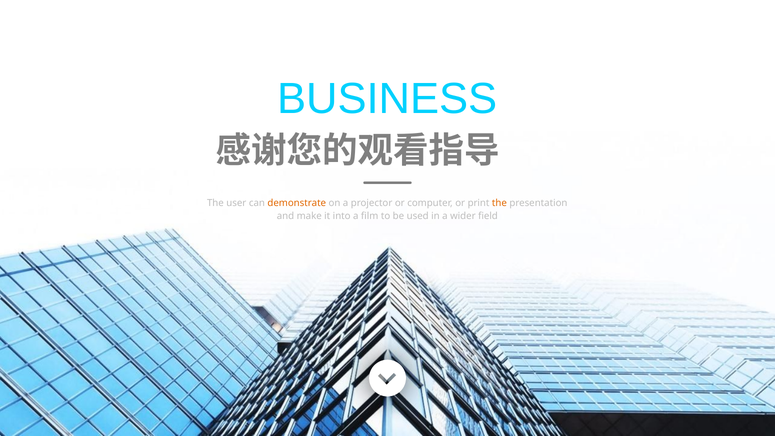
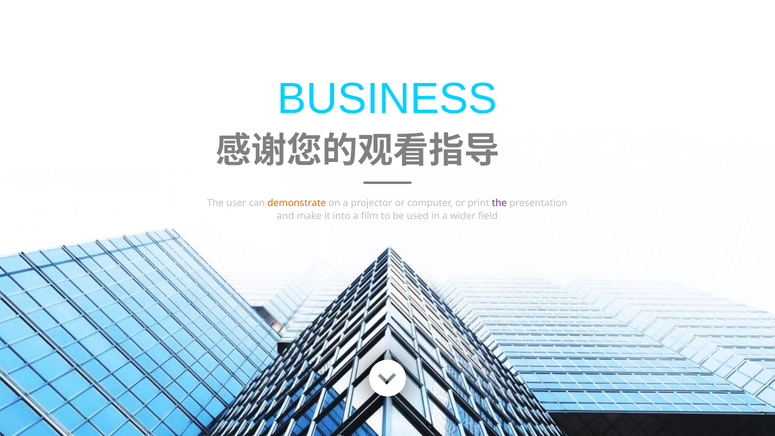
the at (499, 203) colour: orange -> purple
